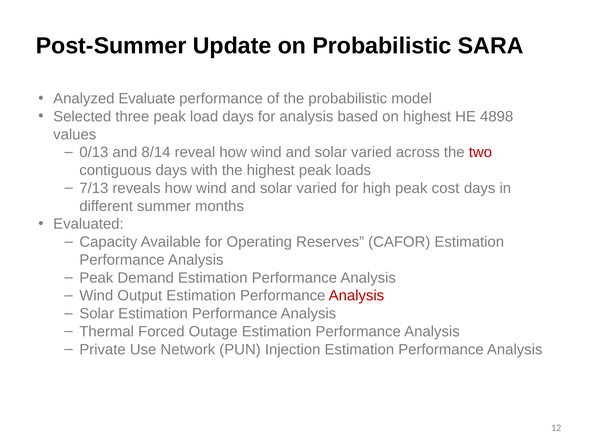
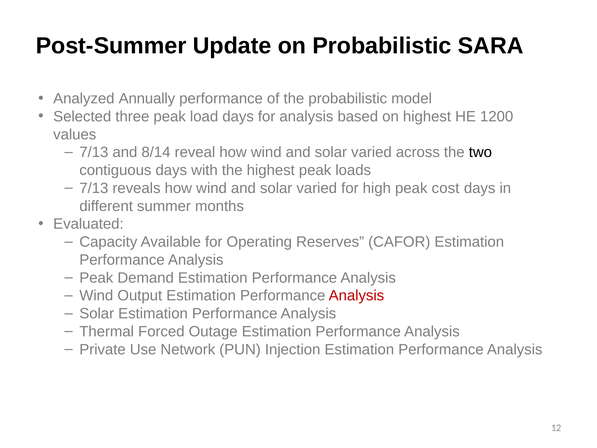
Evaluate: Evaluate -> Annually
4898: 4898 -> 1200
0/13 at (94, 152): 0/13 -> 7/13
two colour: red -> black
